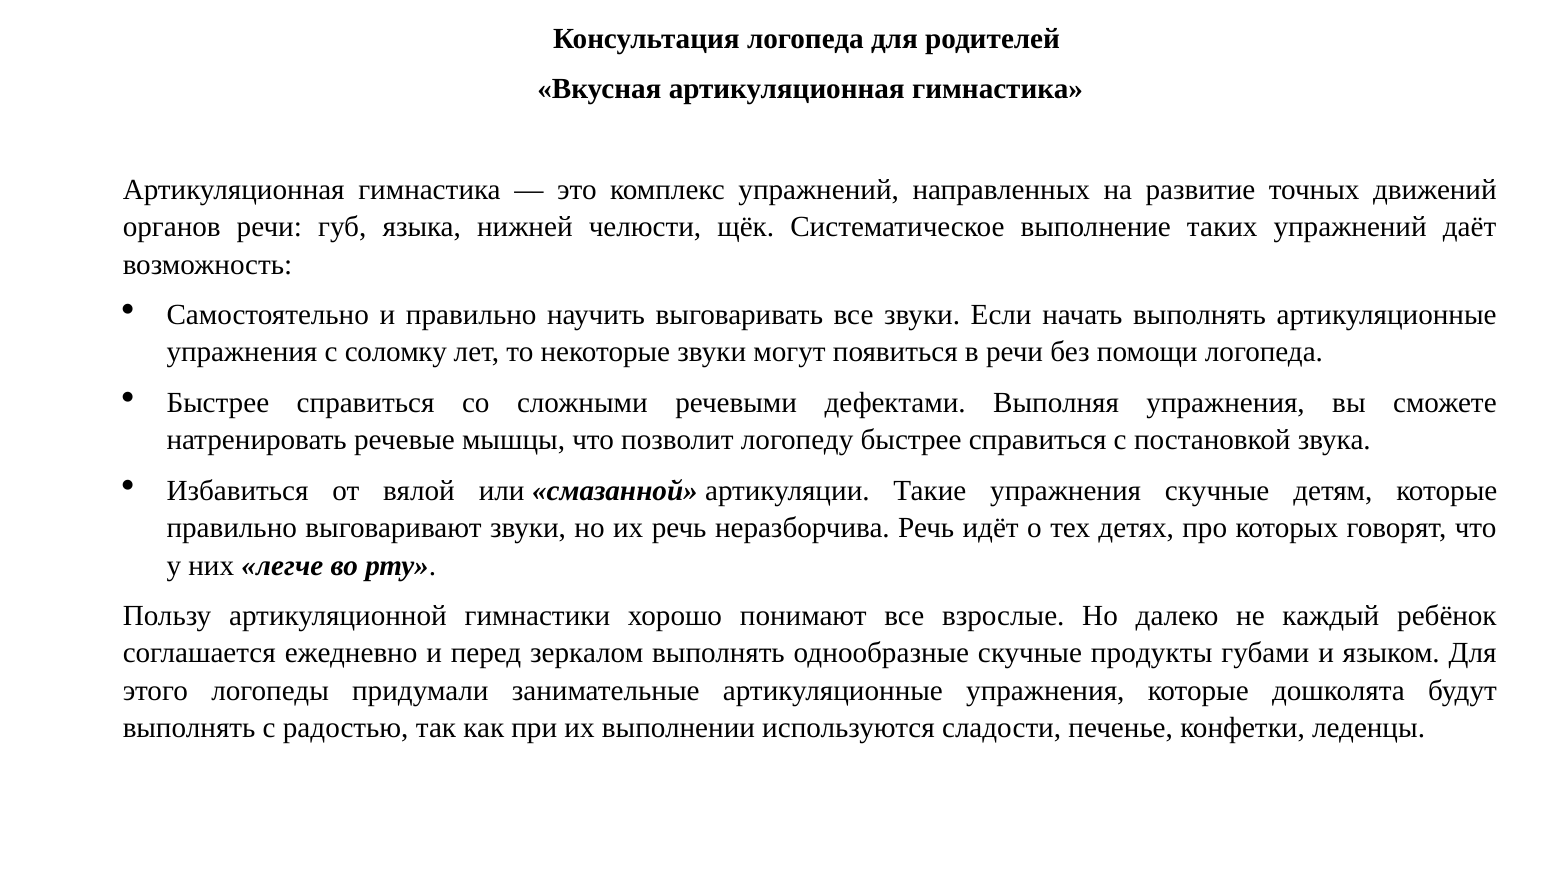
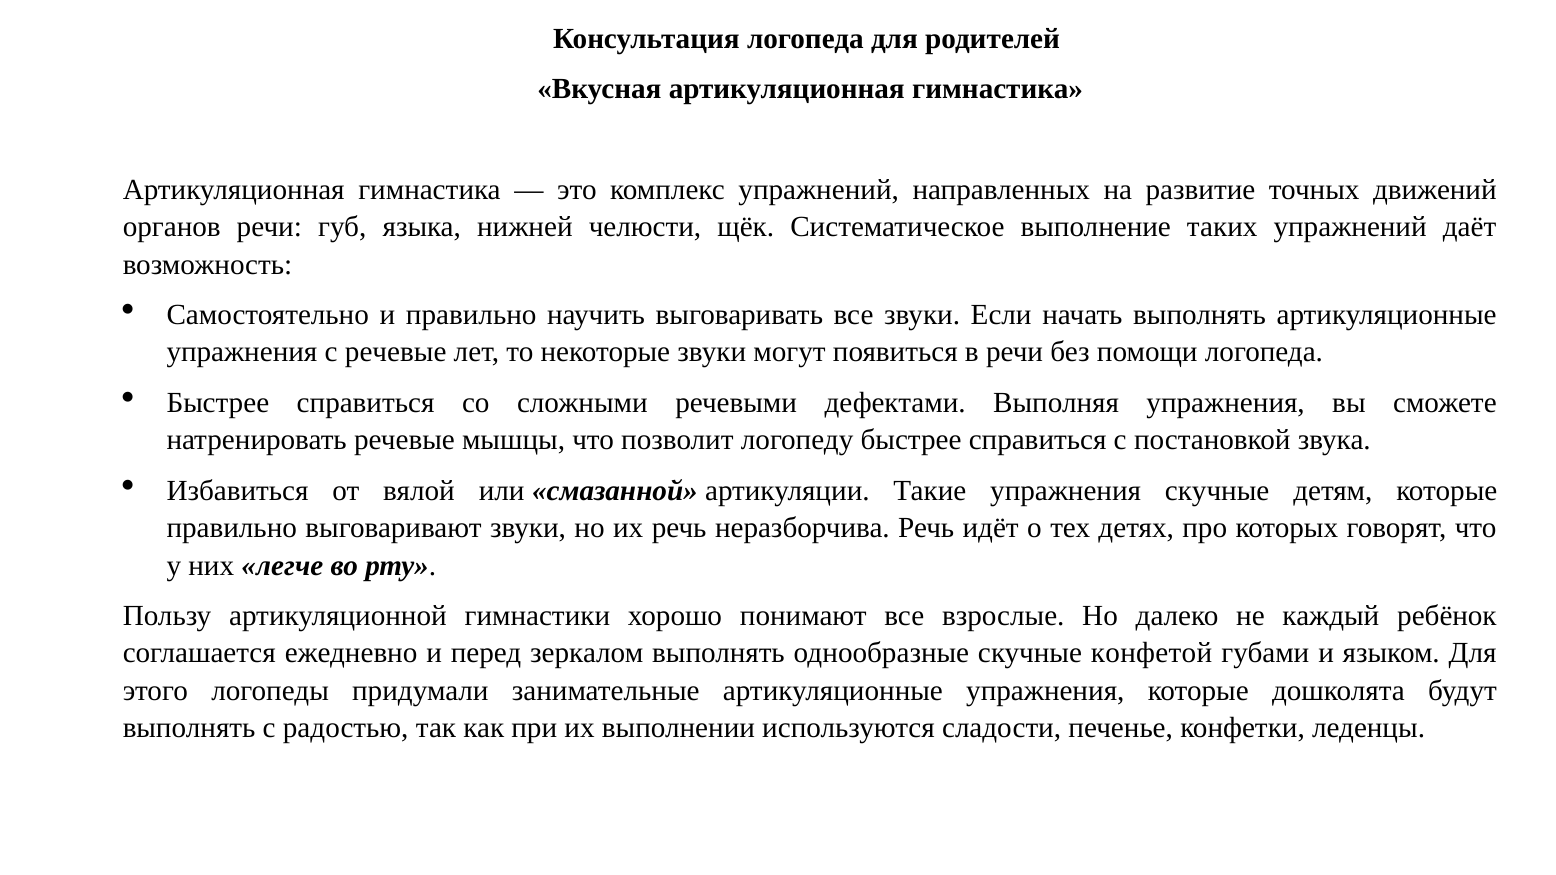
с соломку: соломку -> речевые
продукты: продукты -> конфетой
